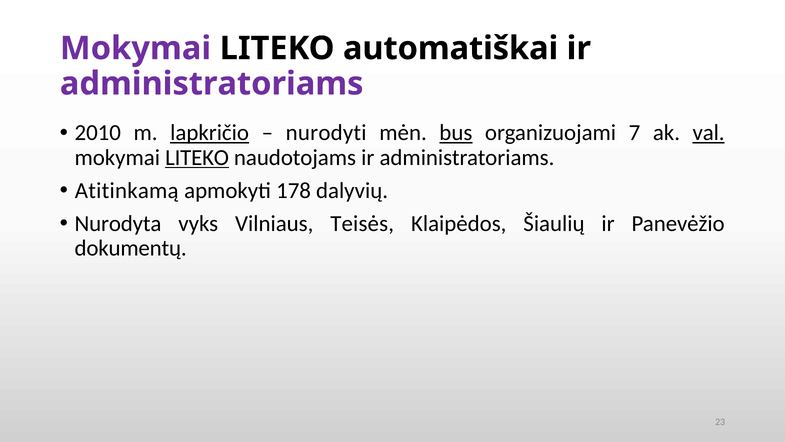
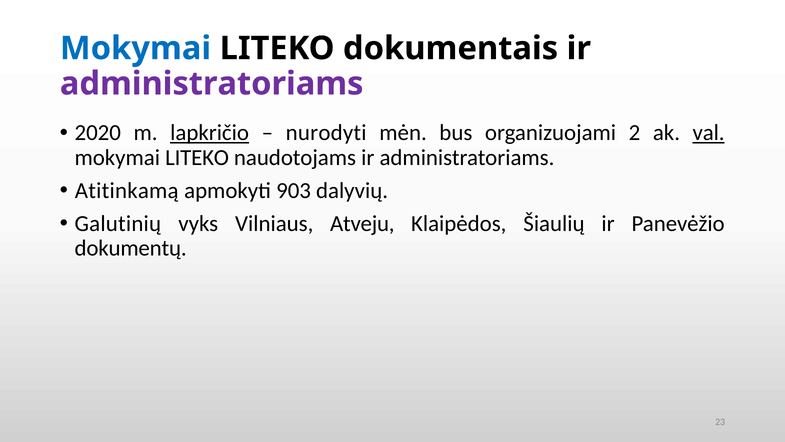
Mokymai at (135, 48) colour: purple -> blue
automatiškai: automatiškai -> dokumentais
2010: 2010 -> 2020
bus underline: present -> none
7: 7 -> 2
LITEKO at (197, 157) underline: present -> none
178: 178 -> 903
Nurodyta: Nurodyta -> Galutinių
Teisės: Teisės -> Atveju
